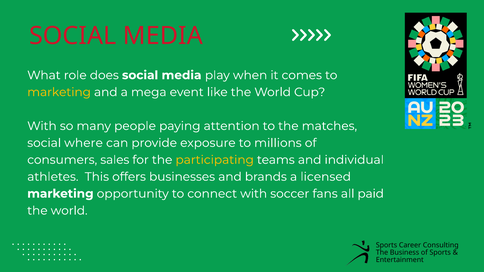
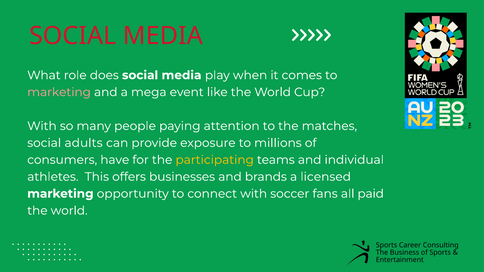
marketing at (59, 92) colour: yellow -> pink
where: where -> adults
sales: sales -> have
